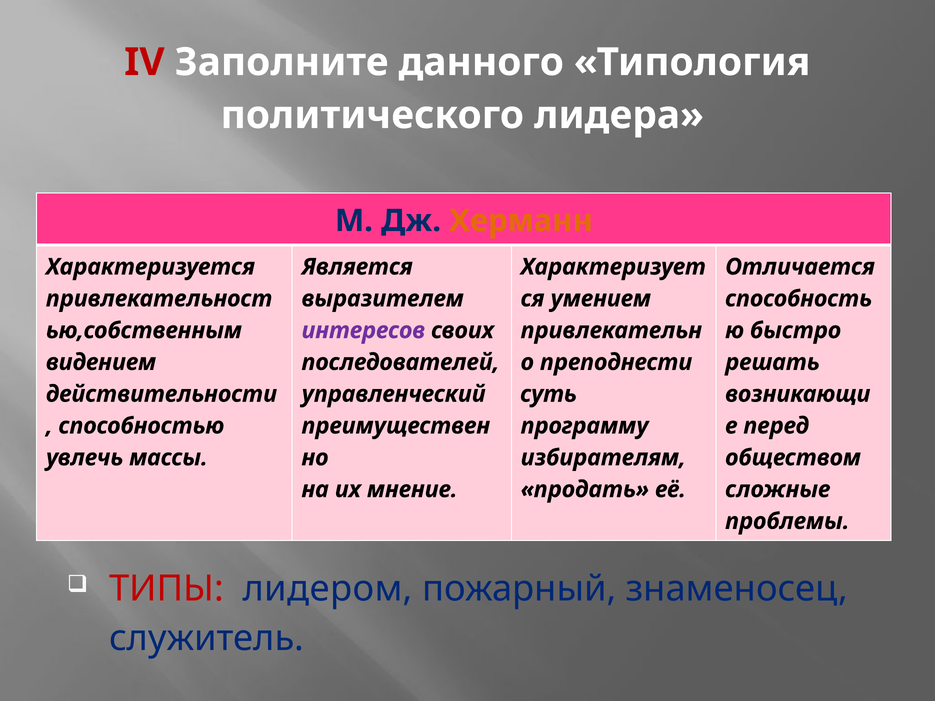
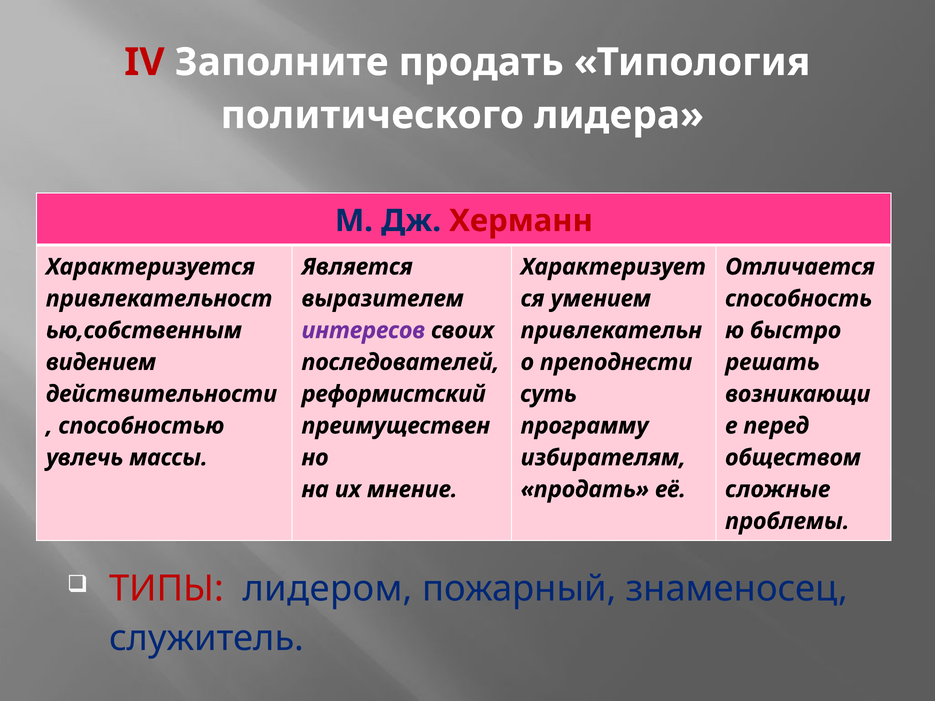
Заполните данного: данного -> продать
Херманн colour: orange -> red
управленческий: управленческий -> реформистский
